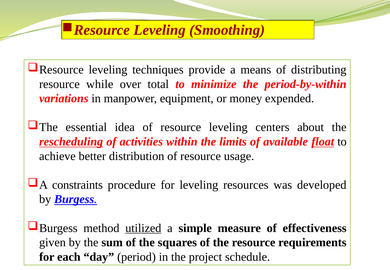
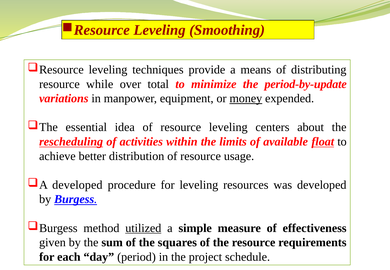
period-by-within: period-by-within -> period-by-update
money underline: none -> present
constraints at (77, 185): constraints -> developed
